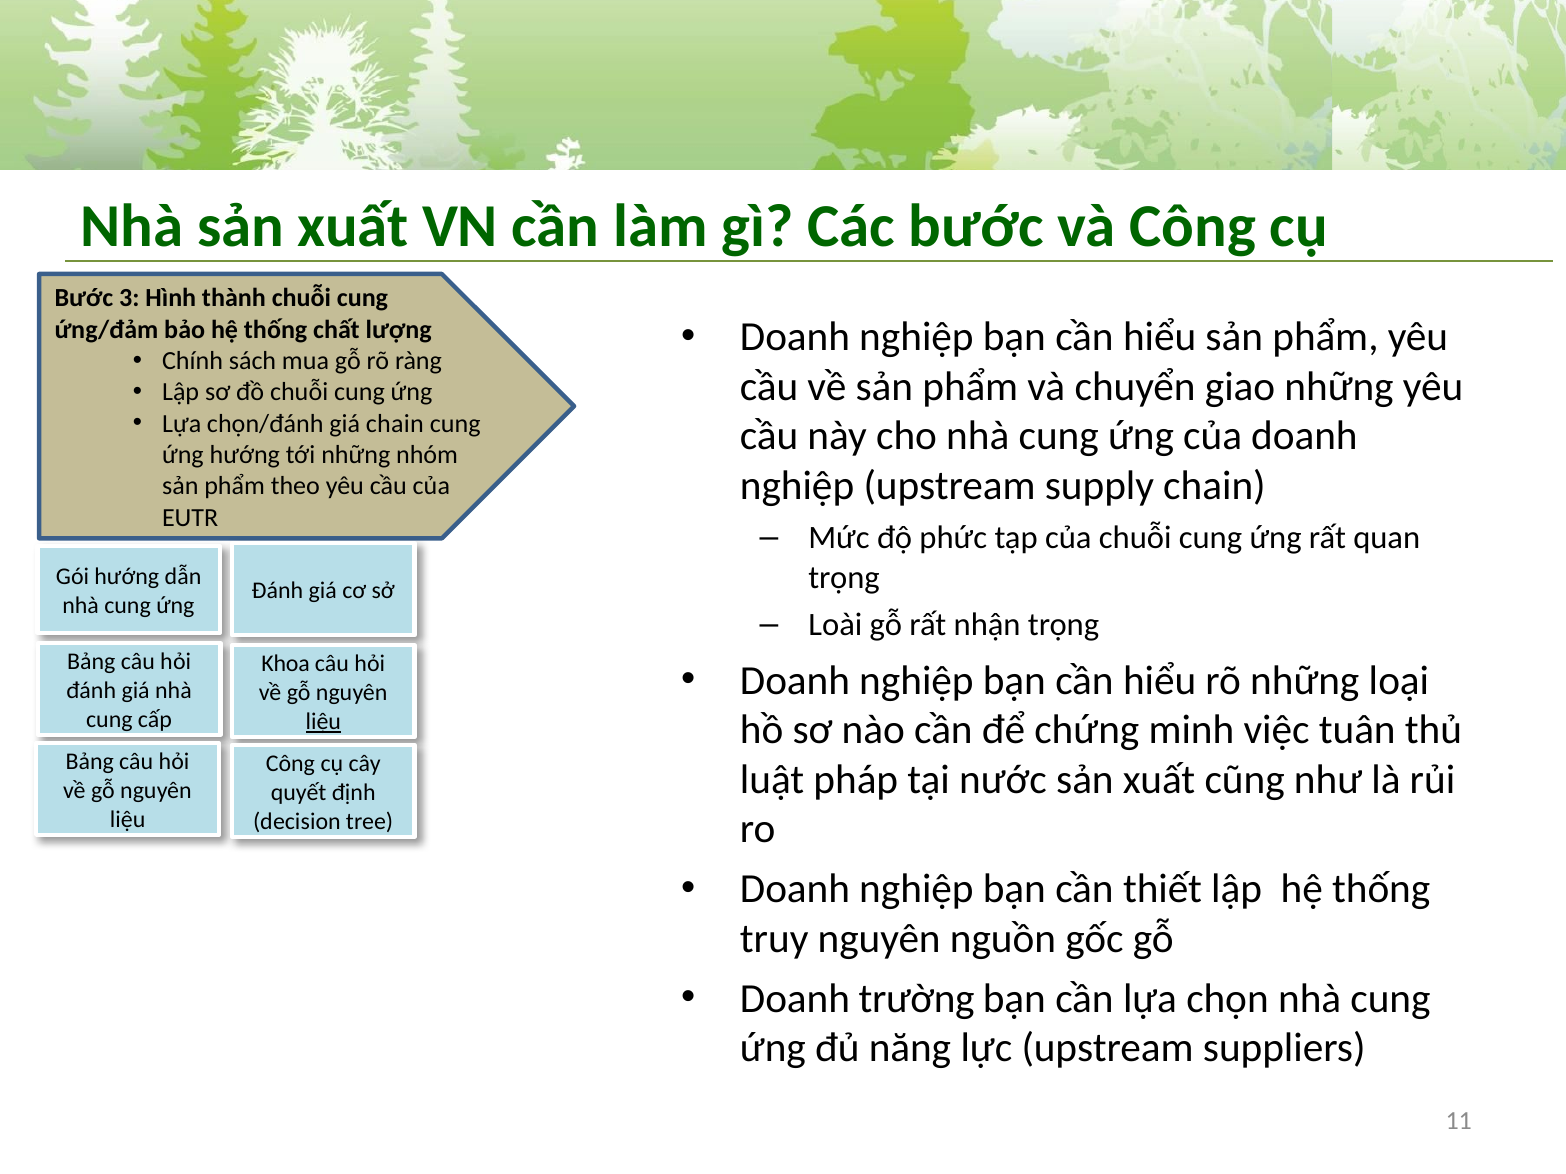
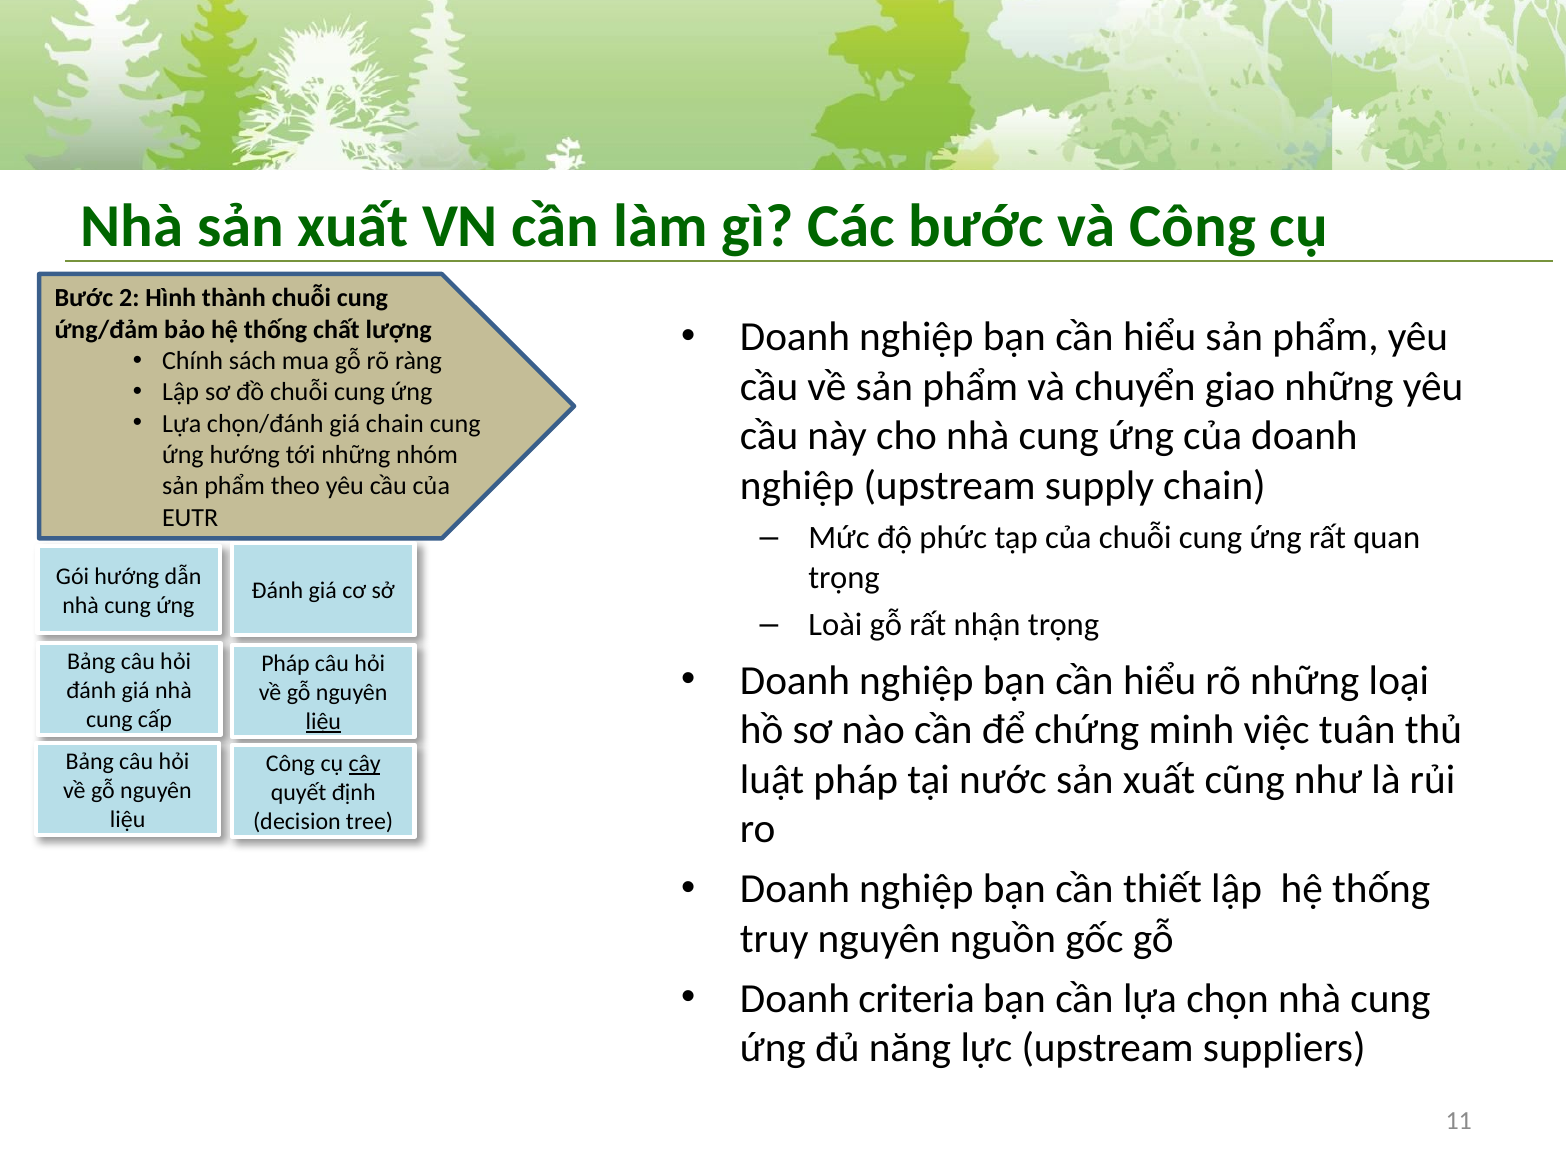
3: 3 -> 2
Khoa at (286, 664): Khoa -> Pháp
cây underline: none -> present
trường: trường -> criteria
